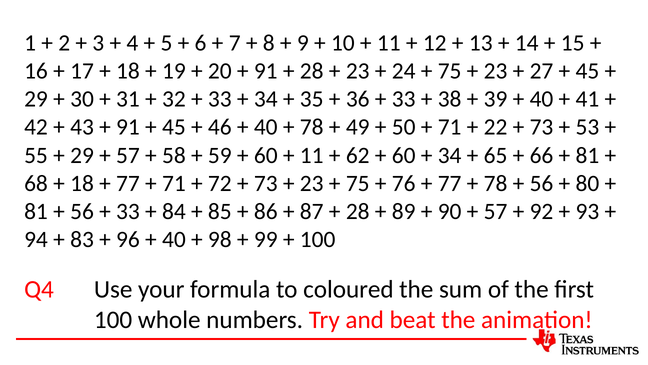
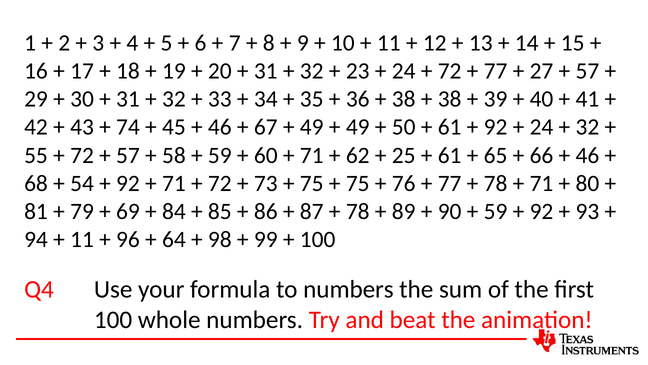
91 at (266, 71): 91 -> 31
28 at (312, 71): 28 -> 32
75 at (450, 71): 75 -> 72
23 at (496, 71): 23 -> 77
45 at (587, 71): 45 -> 57
33 at (404, 99): 33 -> 38
91 at (128, 127): 91 -> 74
40 at (266, 127): 40 -> 67
78 at (312, 127): 78 -> 49
71 at (450, 127): 71 -> 61
22 at (496, 127): 22 -> 92
73 at (541, 127): 73 -> 24
53 at (587, 127): 53 -> 32
29 at (82, 155): 29 -> 72
11 at (312, 155): 11 -> 71
60 at (404, 155): 60 -> 25
34 at (450, 155): 34 -> 61
81 at (587, 155): 81 -> 46
18 at (82, 183): 18 -> 54
77 at (128, 183): 77 -> 92
23 at (312, 183): 23 -> 75
56 at (541, 183): 56 -> 71
56 at (82, 211): 56 -> 79
33 at (128, 211): 33 -> 69
28 at (358, 211): 28 -> 78
57 at (496, 211): 57 -> 59
83 at (82, 239): 83 -> 11
40 at (174, 239): 40 -> 64
to coloured: coloured -> numbers
